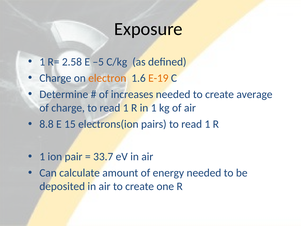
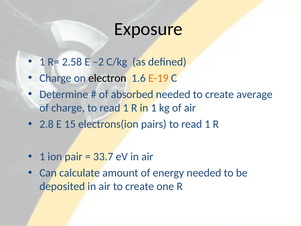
–5: –5 -> –2
electron colour: orange -> black
increases: increases -> absorbed
8.8: 8.8 -> 2.8
